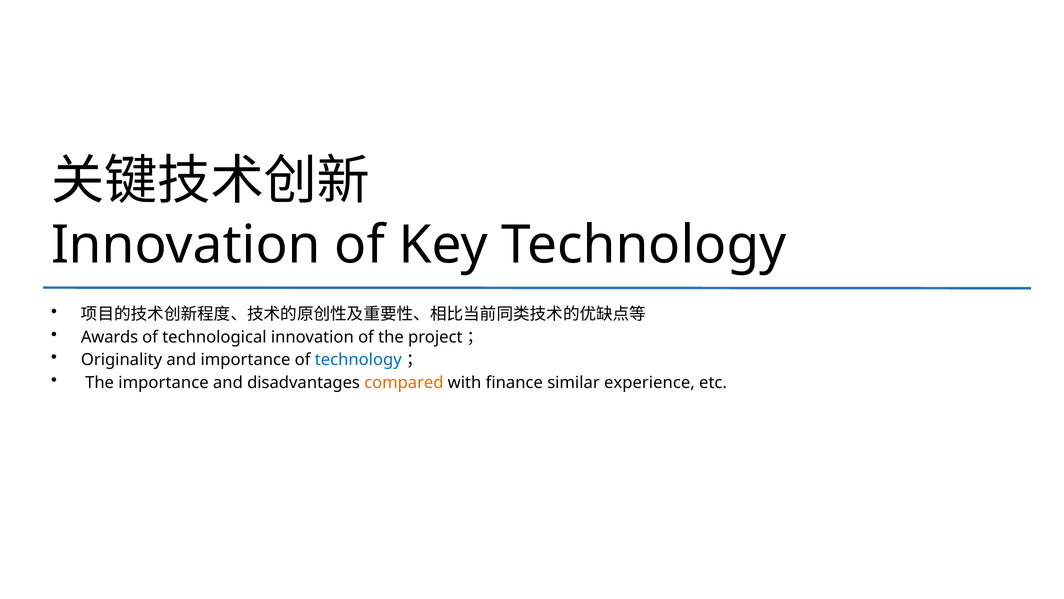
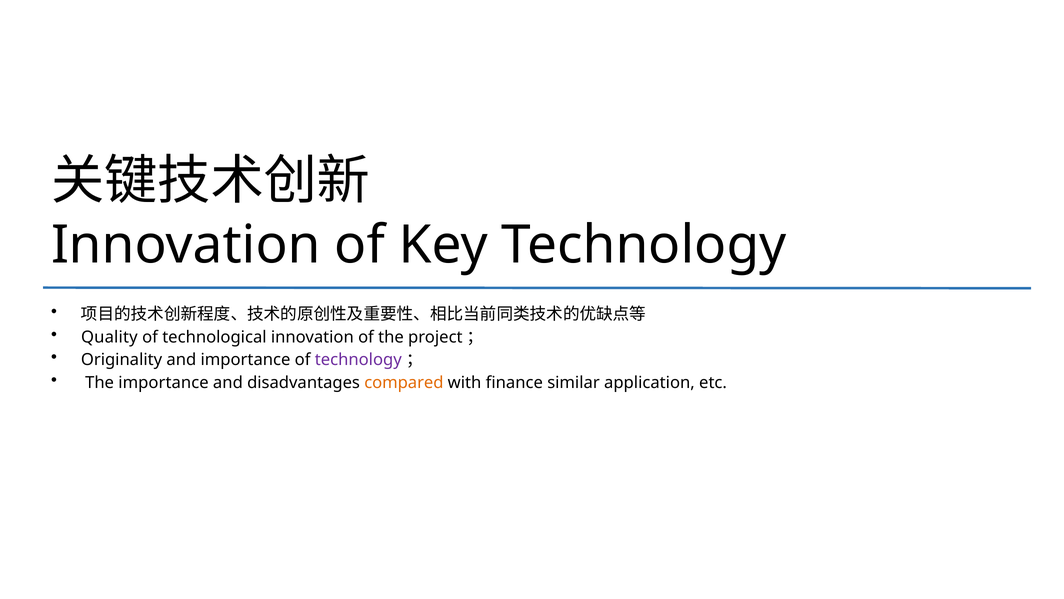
Awards: Awards -> Quality
technology at (358, 360) colour: blue -> purple
experience: experience -> application
